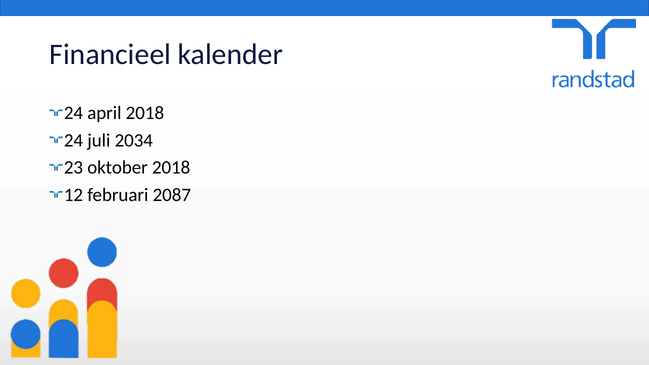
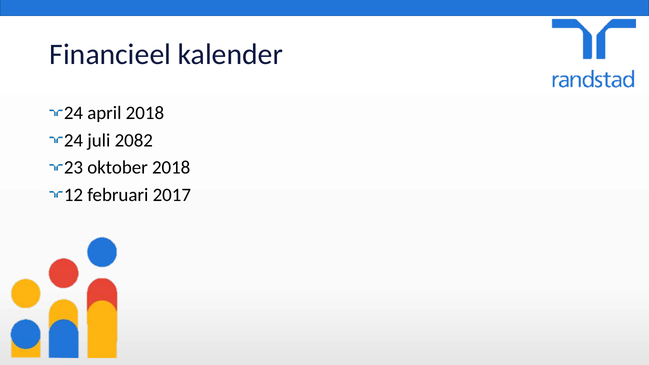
2034: 2034 -> 2082
2087: 2087 -> 2017
